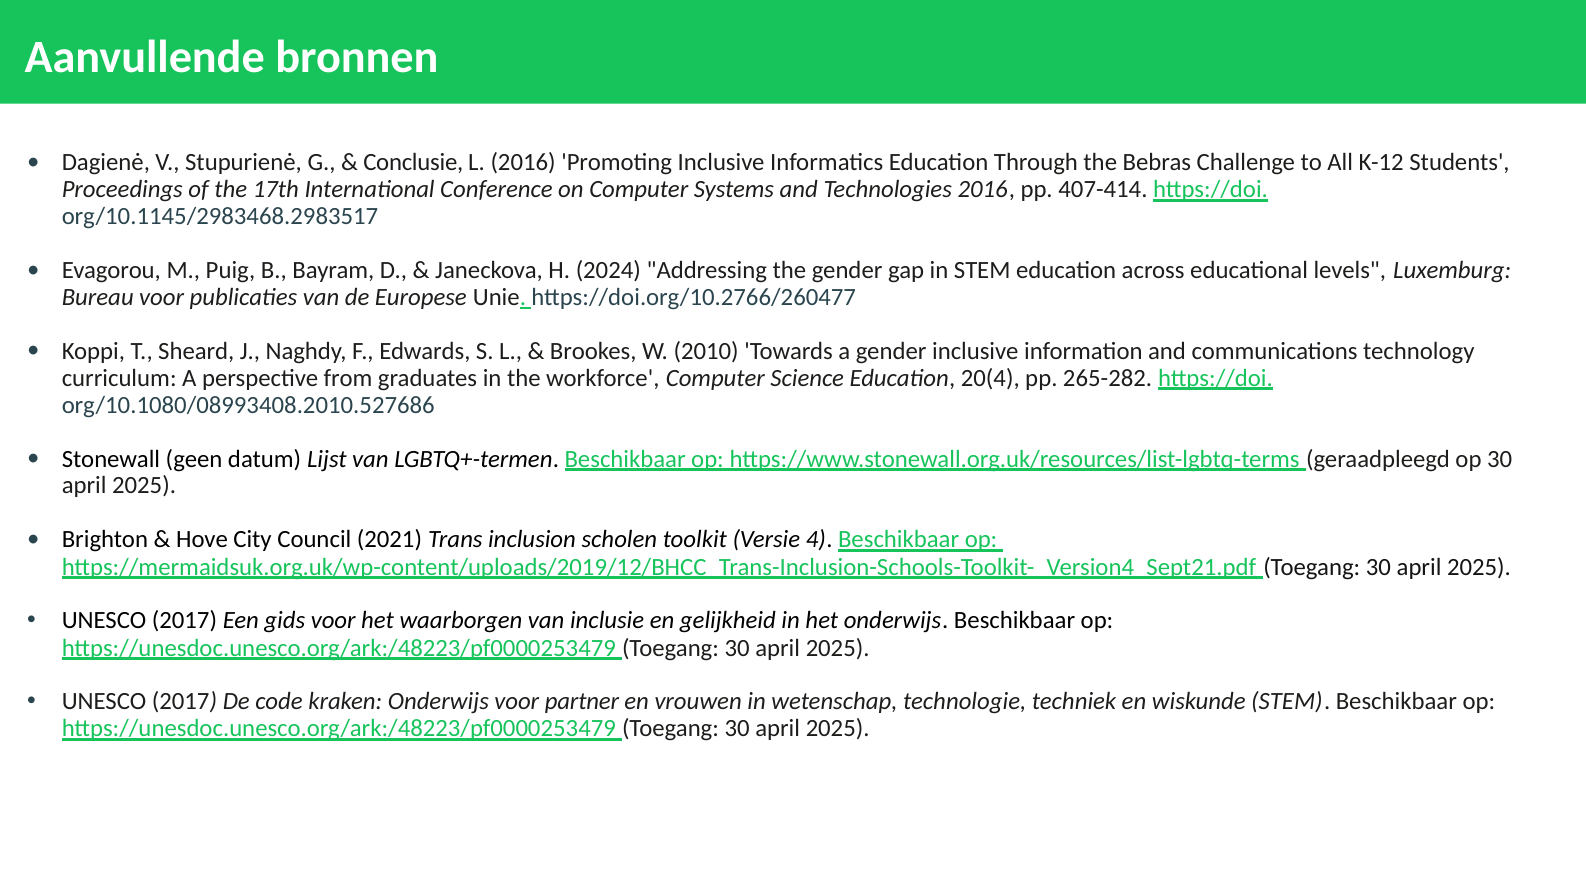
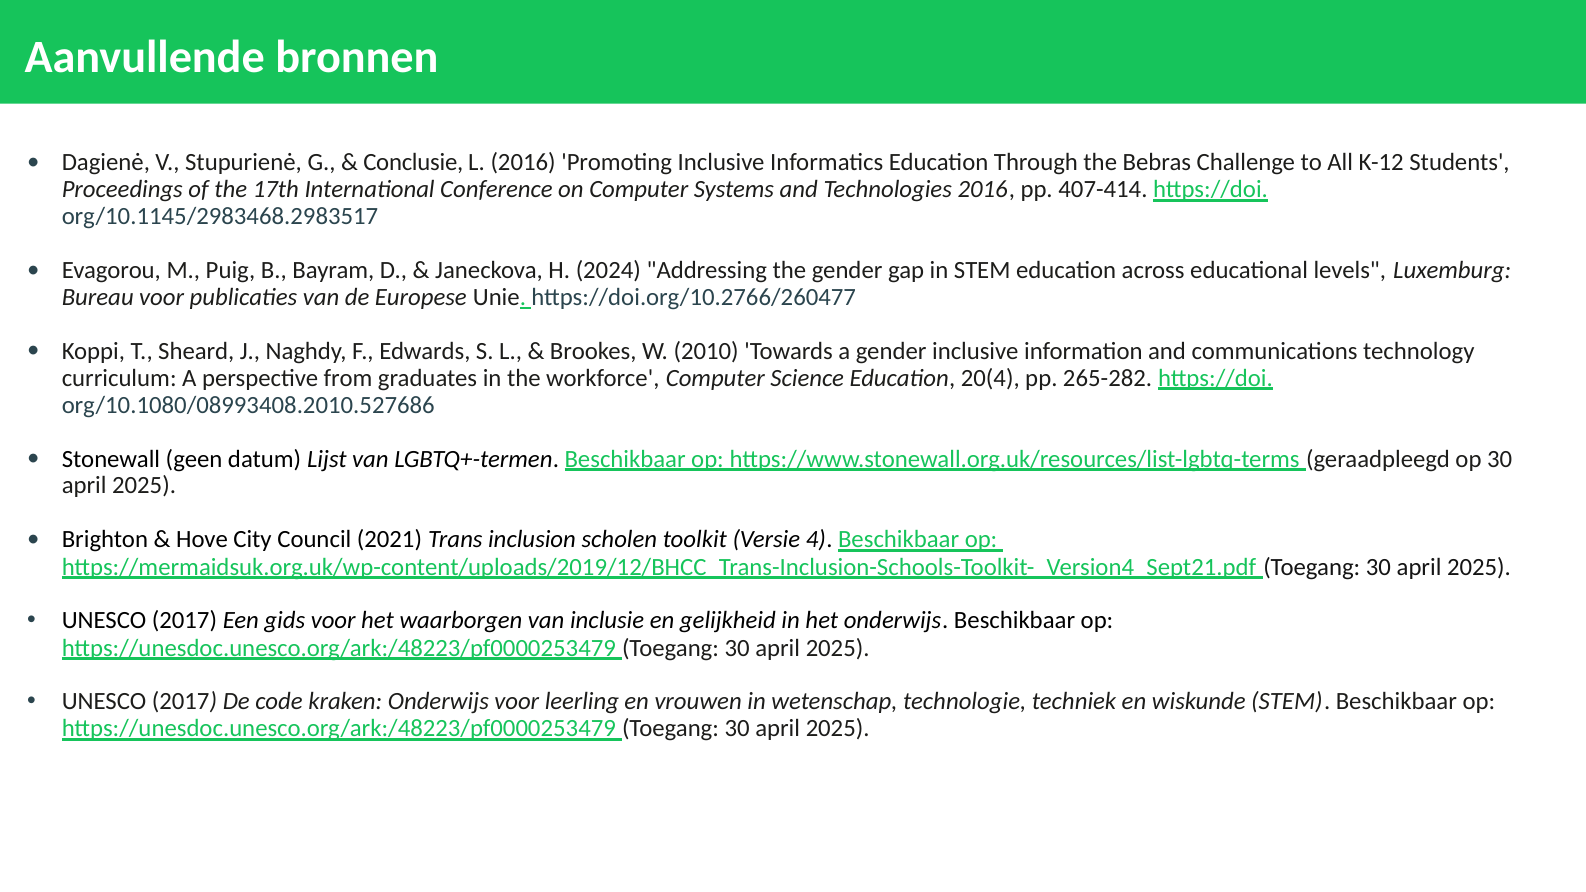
partner: partner -> leerling
